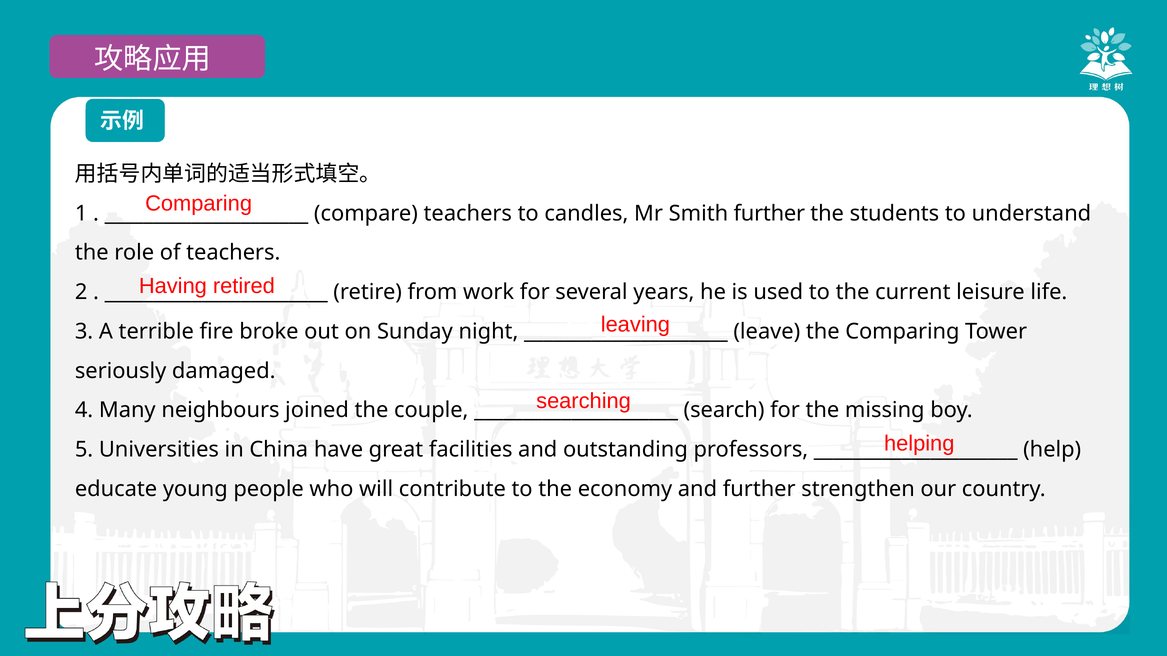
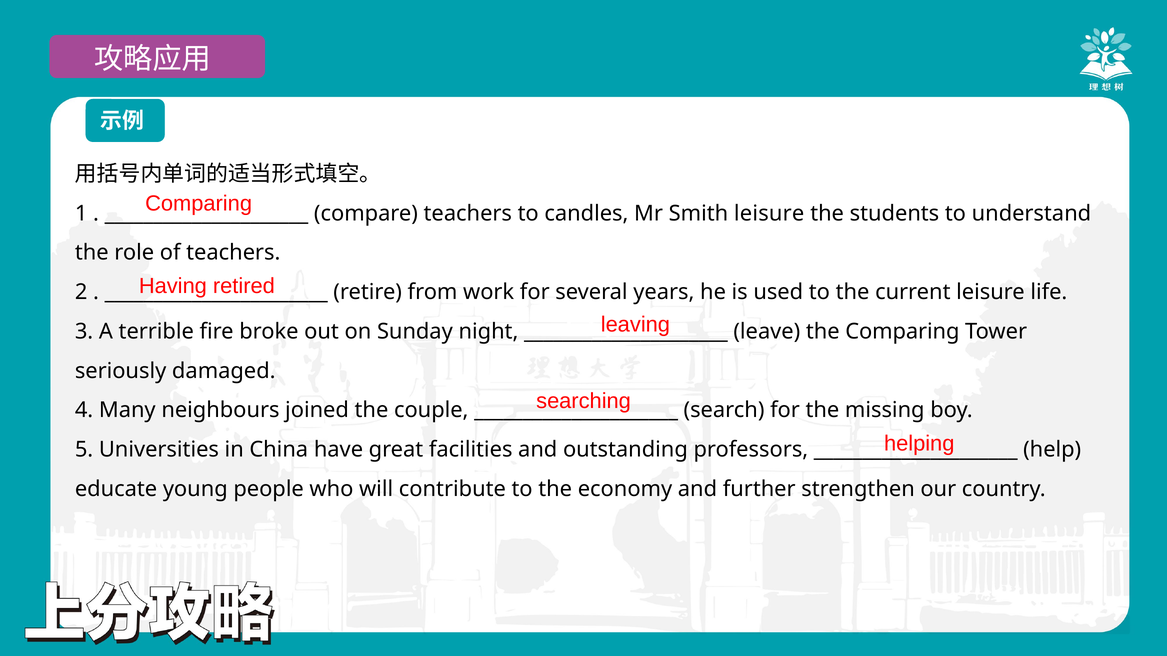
Smith further: further -> leisure
